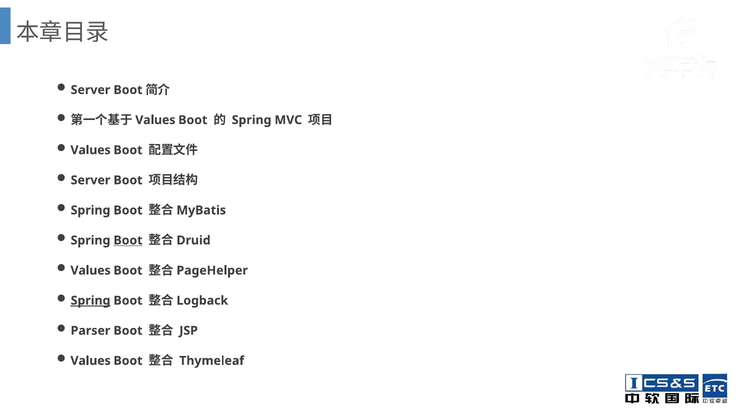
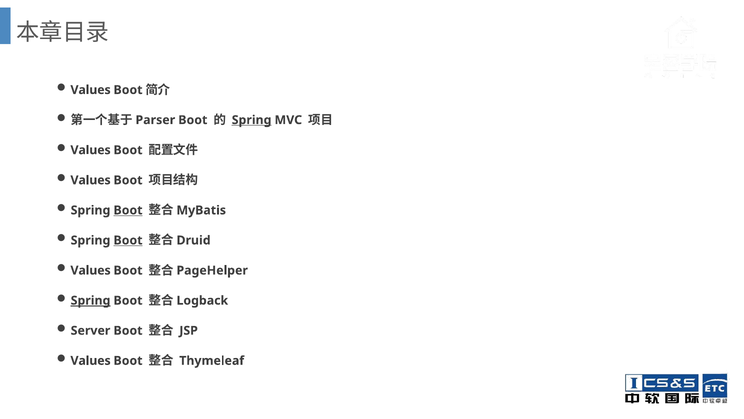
Server at (91, 90): Server -> Values
Values at (155, 120): Values -> Parser
Spring at (252, 120) underline: none -> present
Server at (91, 180): Server -> Values
Boot at (128, 210) underline: none -> present
Parser: Parser -> Server
